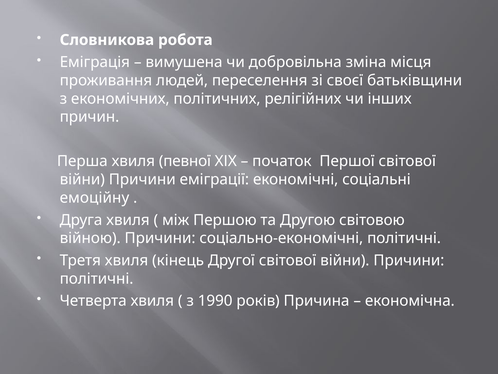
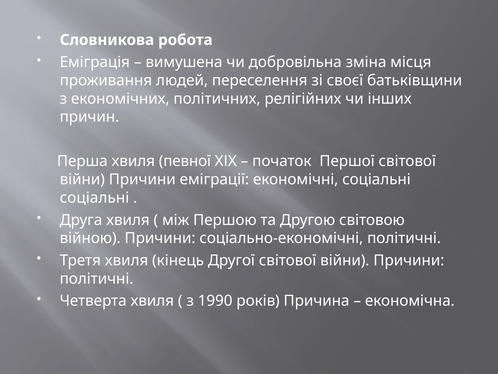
емоційну at (94, 198): емоційну -> соціальні
